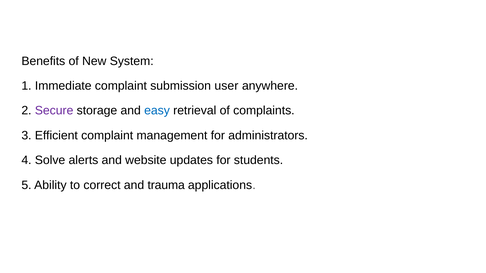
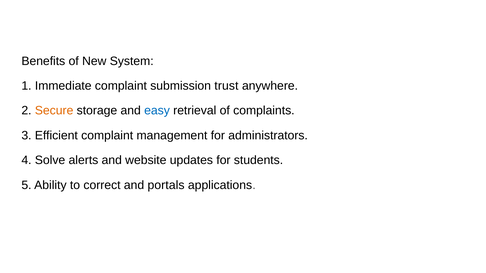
user: user -> trust
Secure colour: purple -> orange
trauma: trauma -> portals
